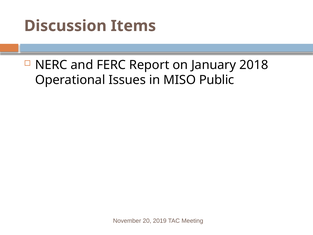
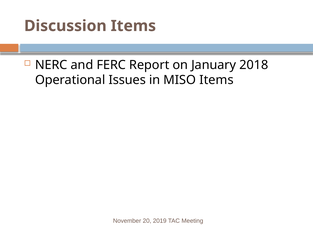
MISO Public: Public -> Items
